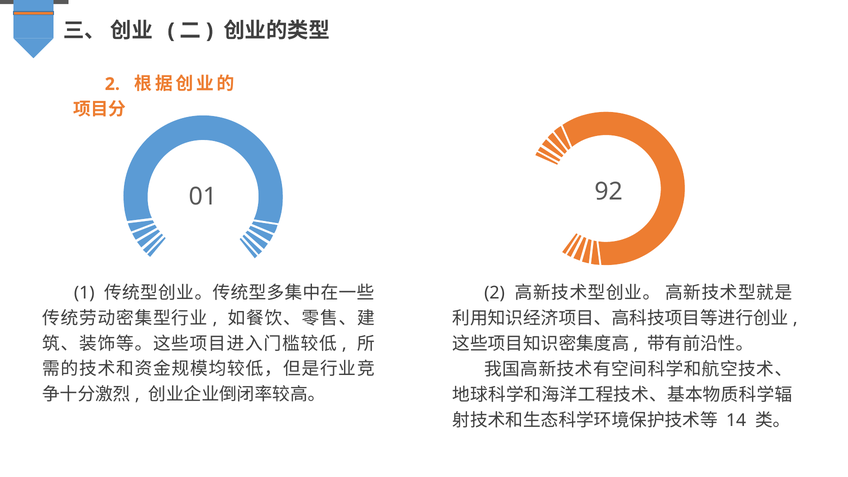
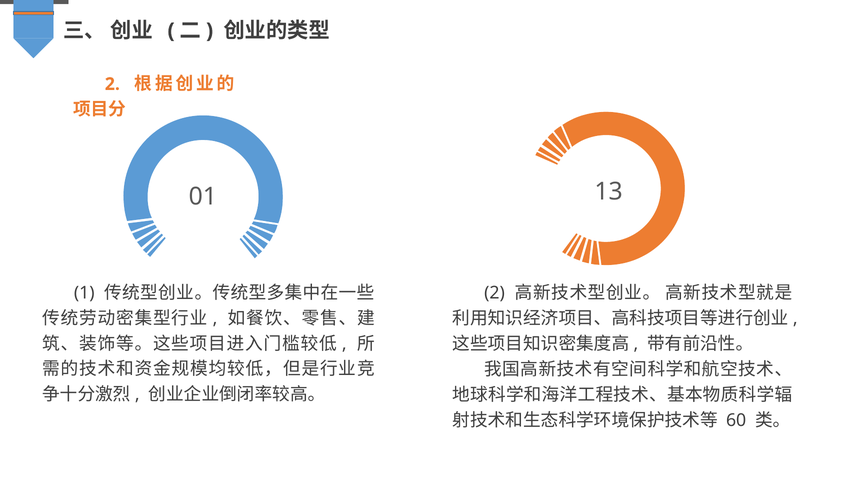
92: 92 -> 13
14: 14 -> 60
